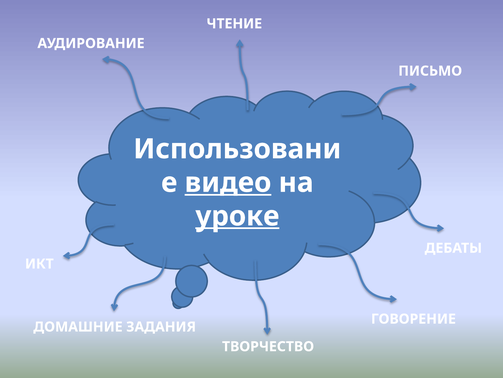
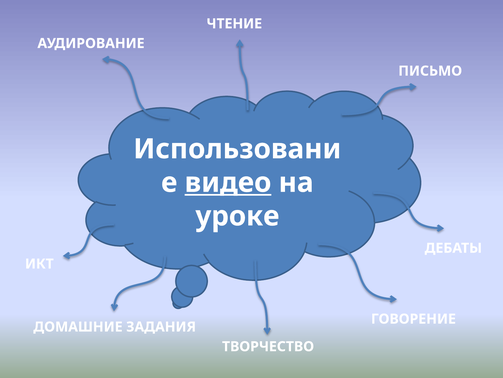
уроке underline: present -> none
